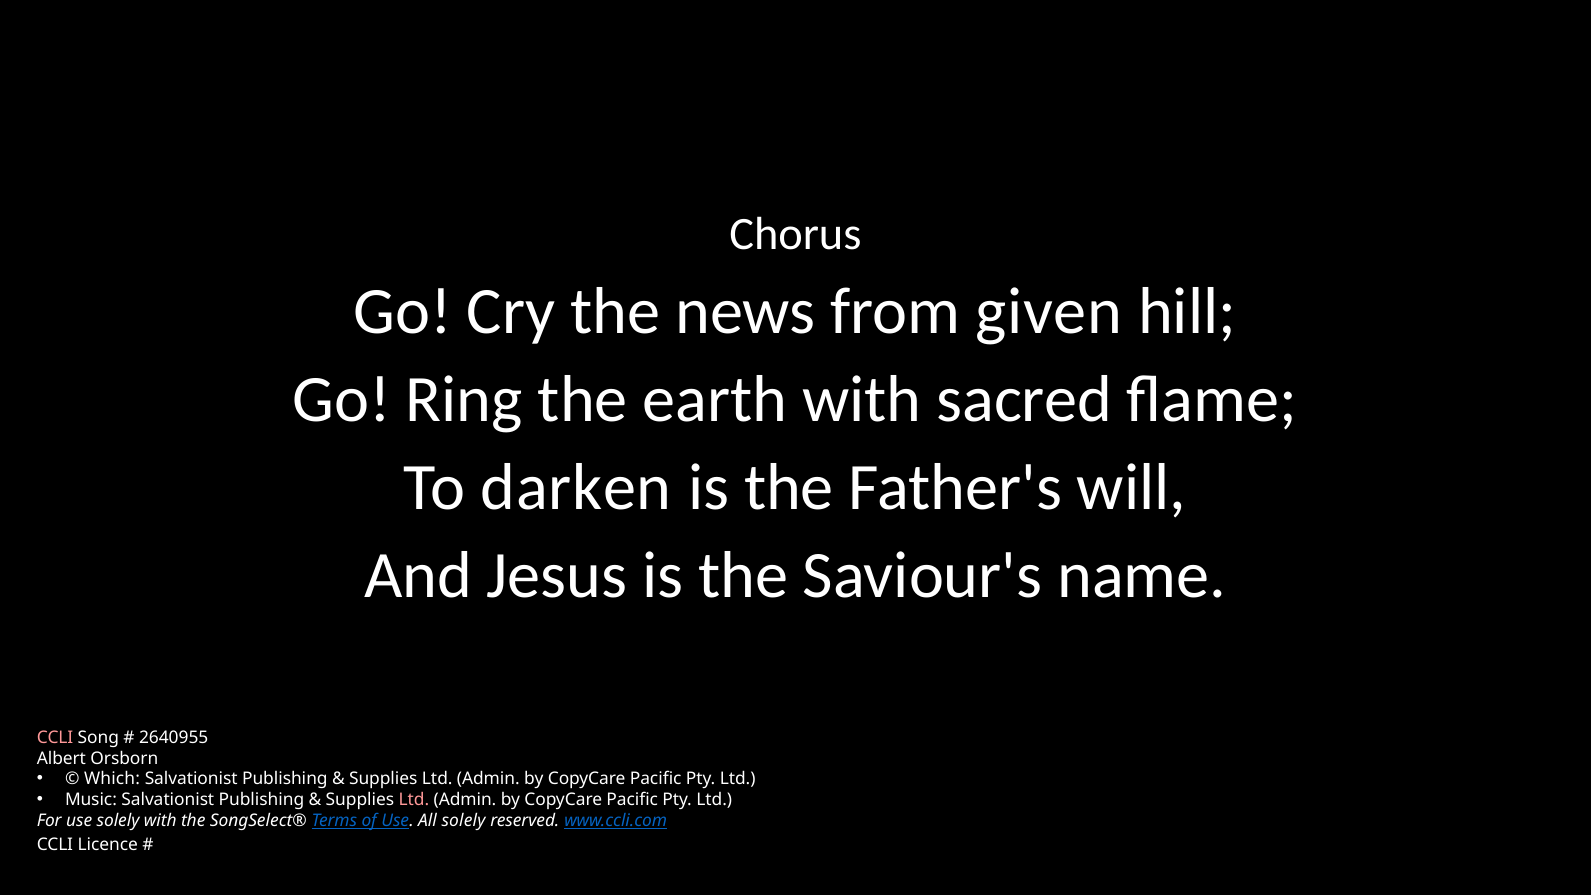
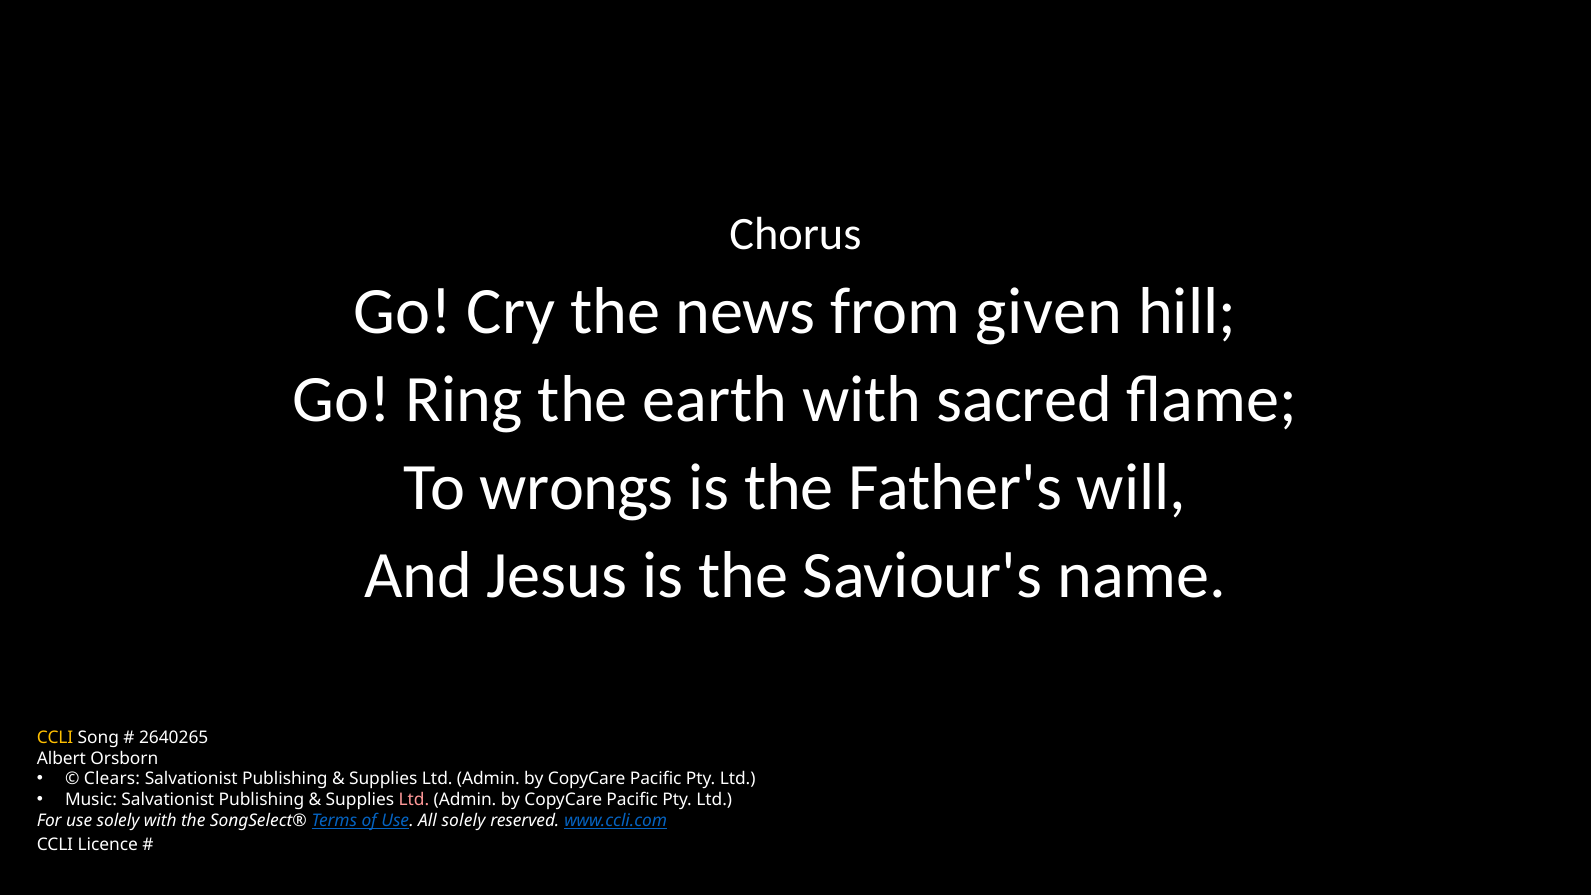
darken: darken -> wrongs
CCLI at (55, 737) colour: pink -> yellow
2640955: 2640955 -> 2640265
Which: Which -> Clears
